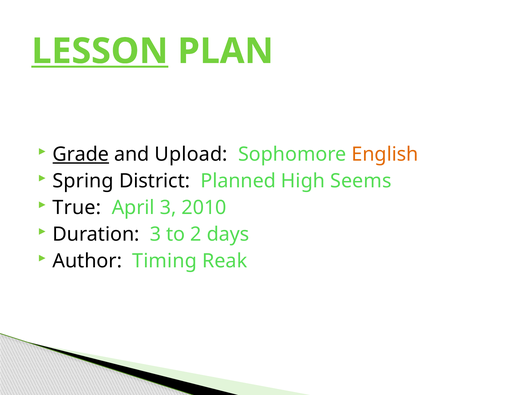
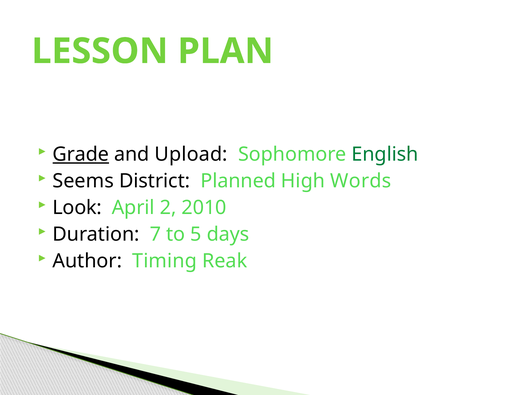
LESSON underline: present -> none
English colour: orange -> green
Spring: Spring -> Seems
Seems: Seems -> Words
True: True -> Look
April 3: 3 -> 2
Duration 3: 3 -> 7
2: 2 -> 5
